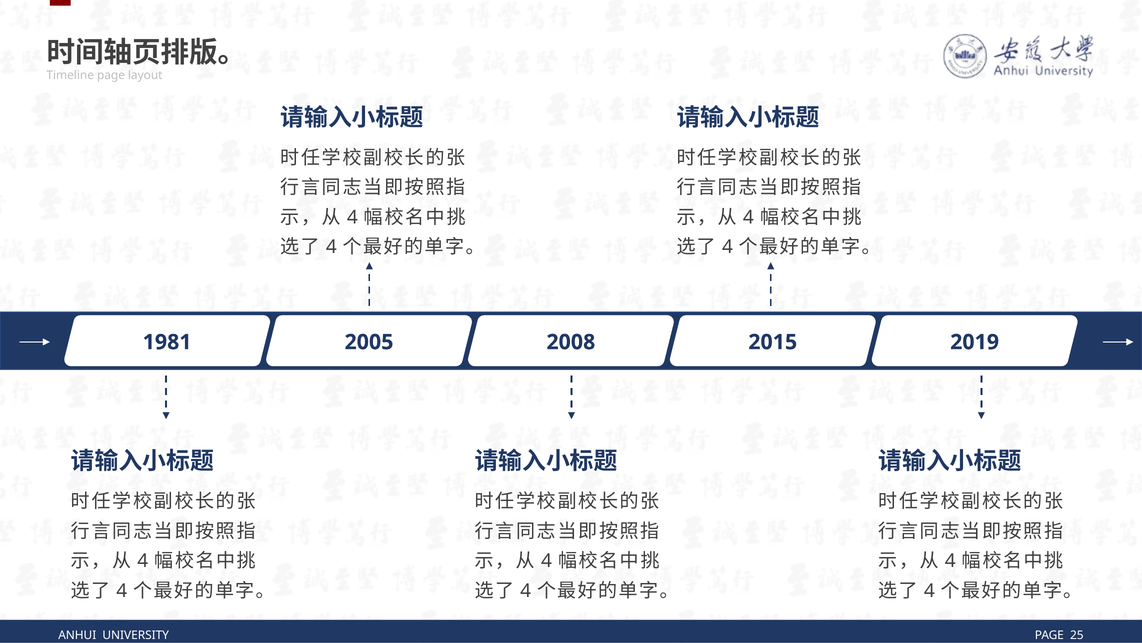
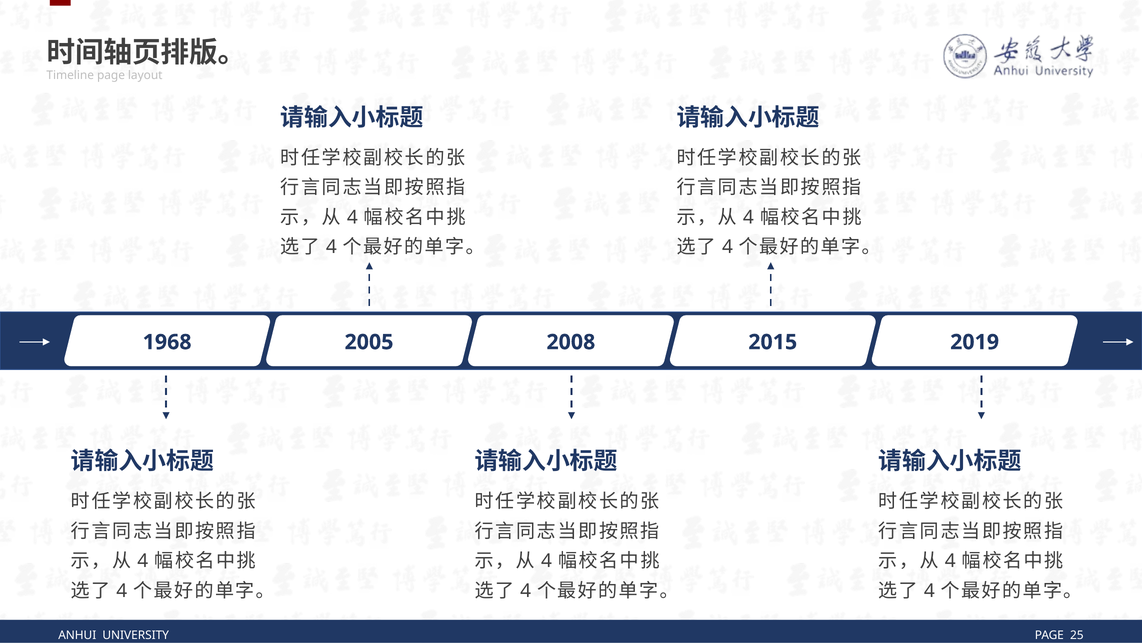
1981: 1981 -> 1968
